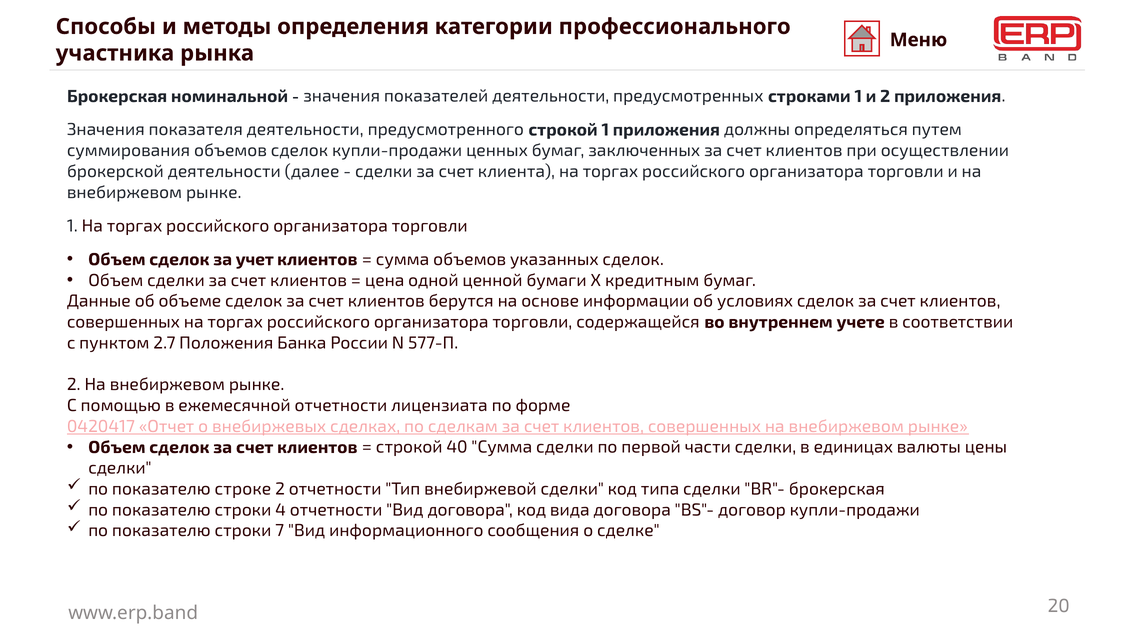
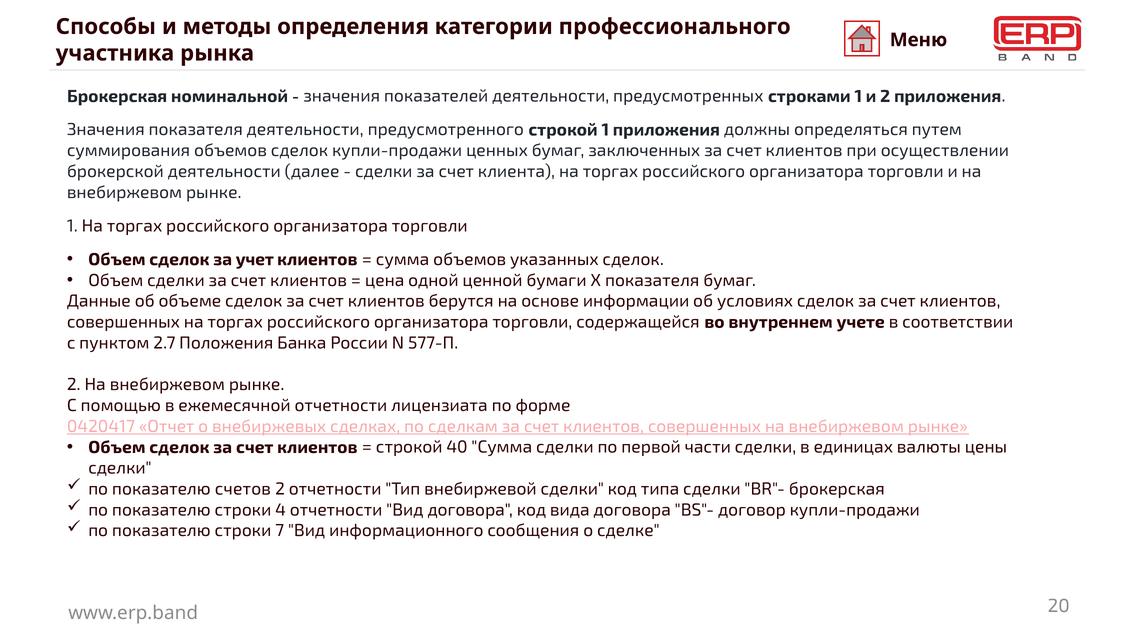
Х кредитным: кредитным -> показателя
строке: строке -> счетов
